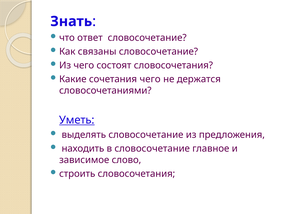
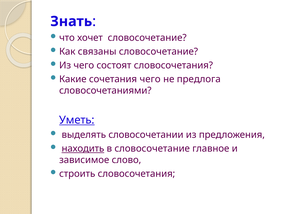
ответ: ответ -> хочет
держатся: держатся -> предлога
выделять словосочетание: словосочетание -> словосочетании
находить underline: none -> present
